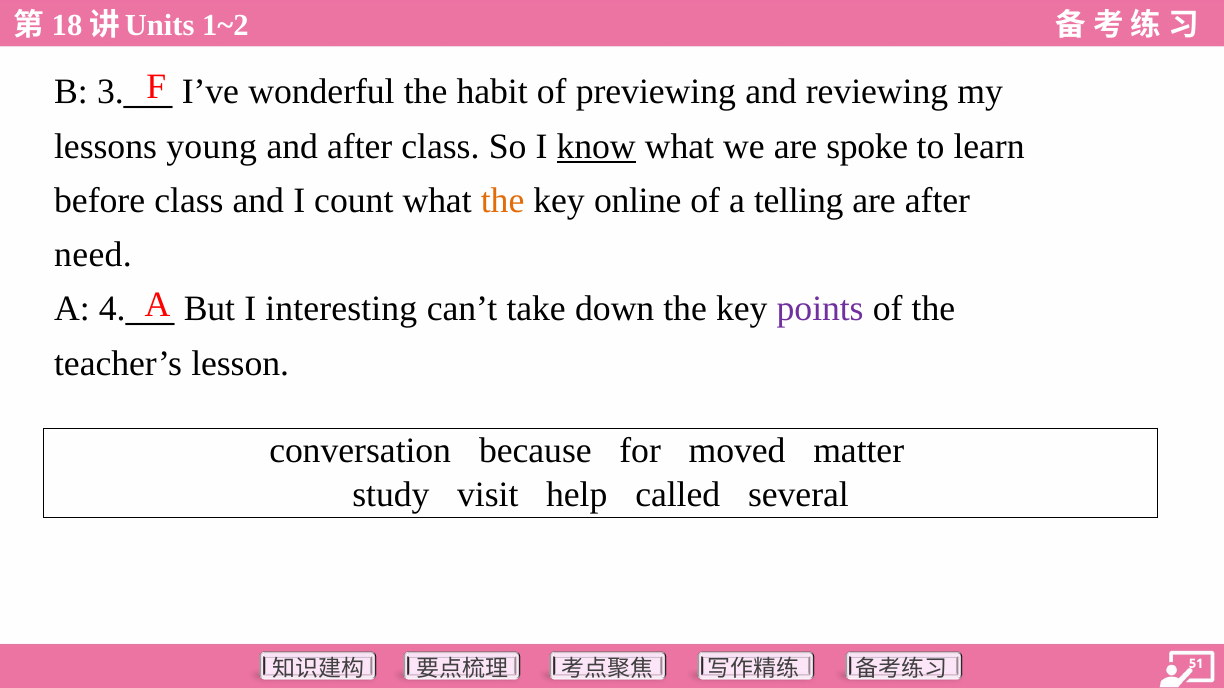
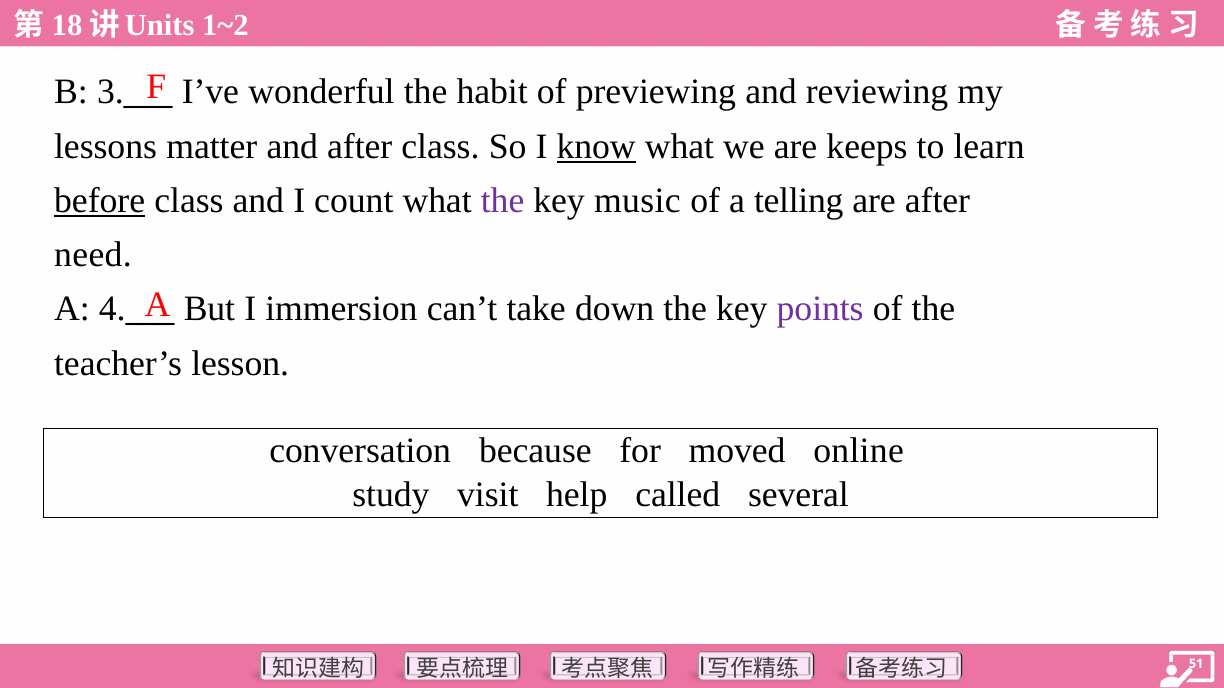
young: young -> matter
spoke: spoke -> keeps
before underline: none -> present
the at (503, 201) colour: orange -> purple
online: online -> music
interesting: interesting -> immersion
matter: matter -> online
